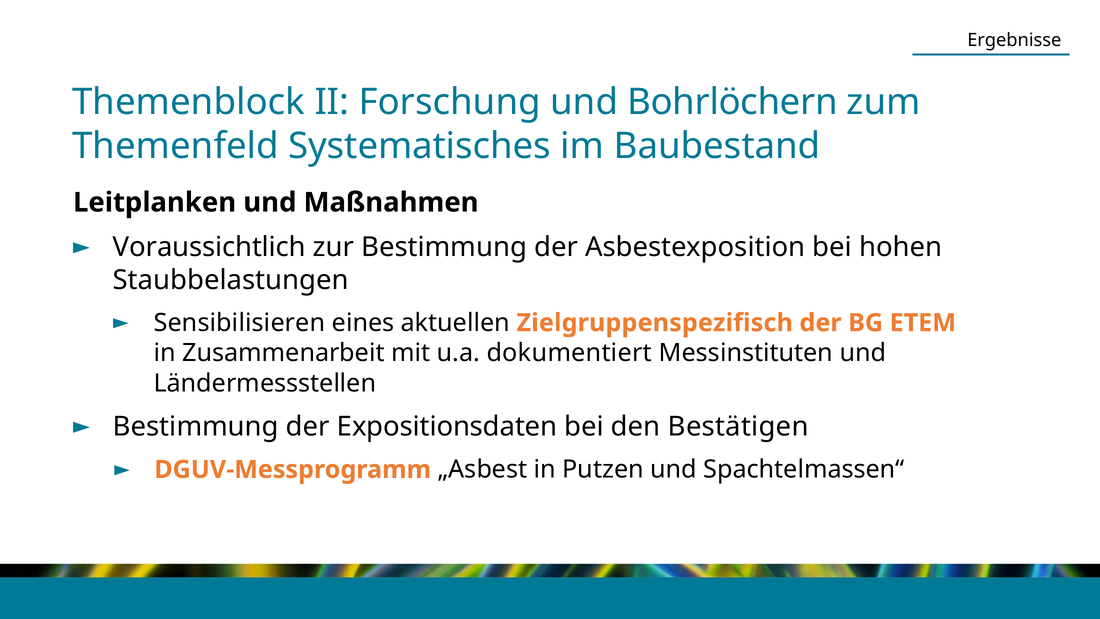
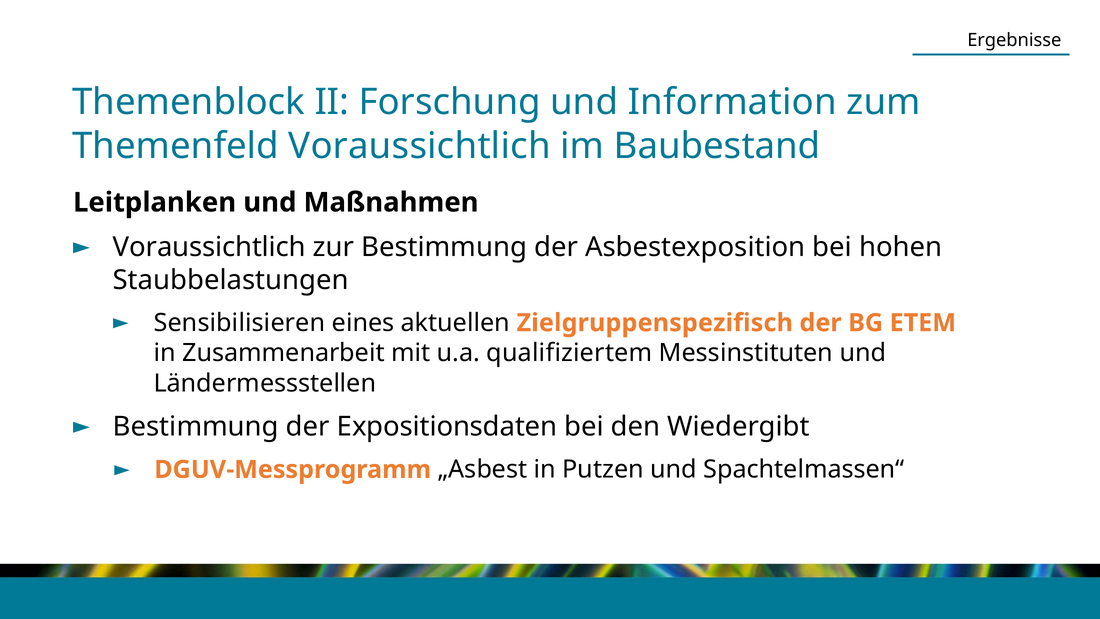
Bohrlöchern: Bohrlöchern -> Information
Themenfeld Systematisches: Systematisches -> Voraussichtlich
dokumentiert: dokumentiert -> qualifiziertem
Bestätigen: Bestätigen -> Wiedergibt
